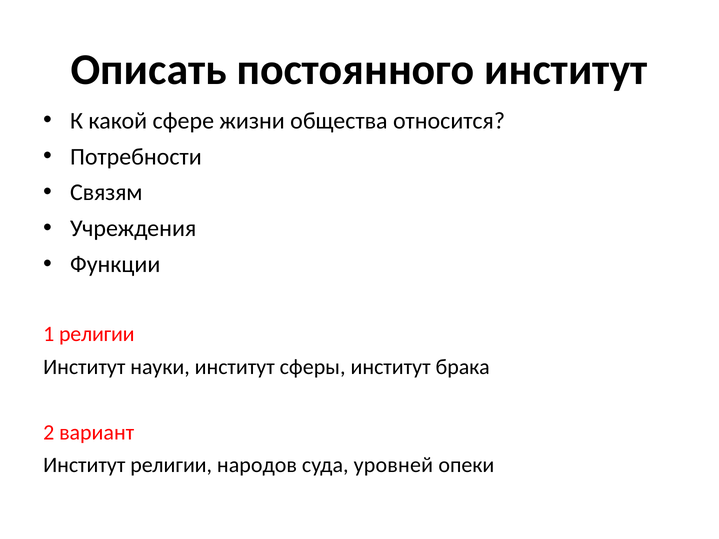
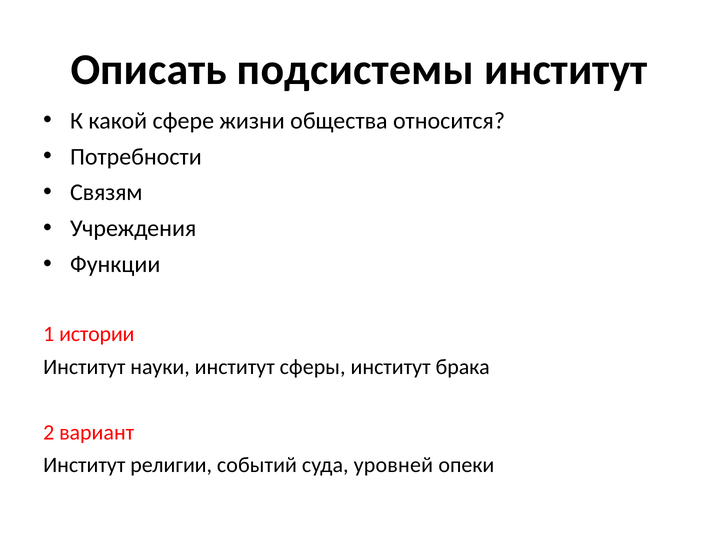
постоянного: постоянного -> подсистемы
1 религии: религии -> истории
народов: народов -> событий
